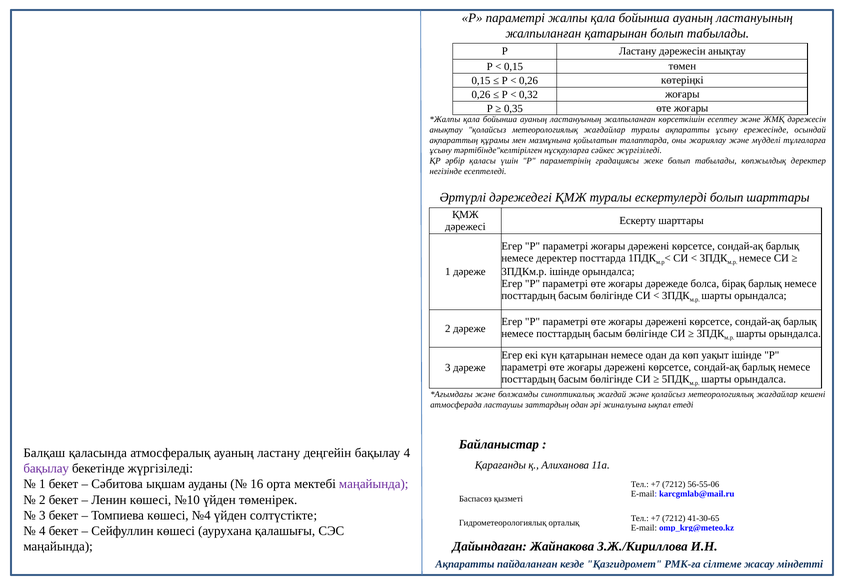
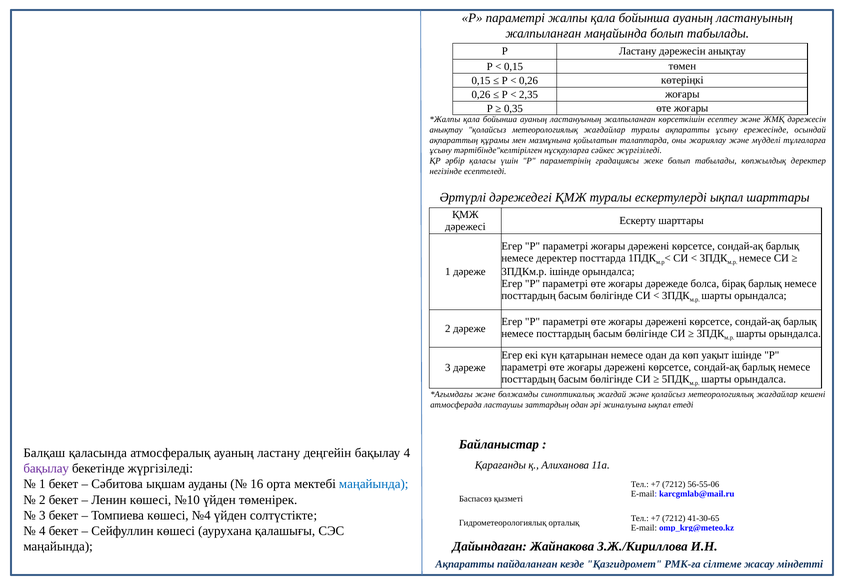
жалпыланған қатарынан: қатарынан -> маңайында
0,32: 0,32 -> 2,35
ескертулерді болып: болып -> ықпал
маңайында at (374, 484) colour: purple -> blue
